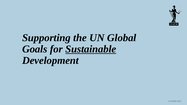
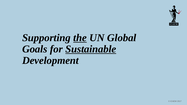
the underline: none -> present
